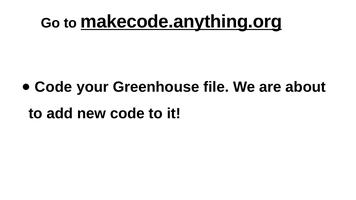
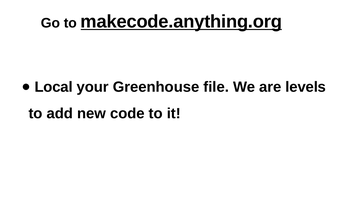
Code at (53, 87): Code -> Local
about: about -> levels
